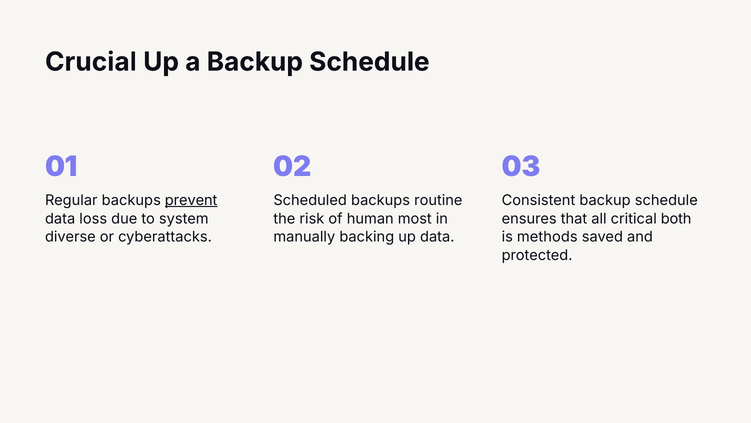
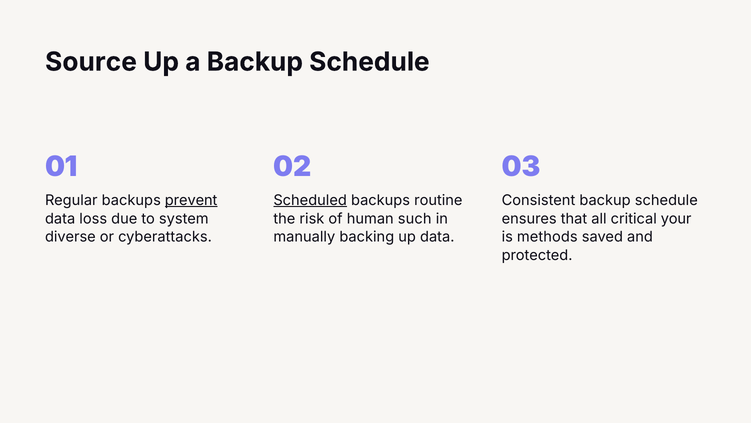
Crucial: Crucial -> Source
Scheduled underline: none -> present
most: most -> such
both: both -> your
